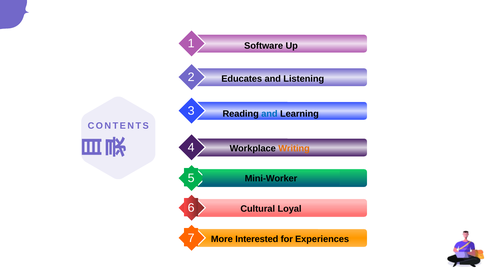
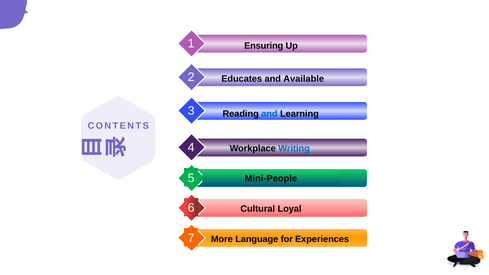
Software: Software -> Ensuring
Listening: Listening -> Available
Writing colour: orange -> blue
Mini-Worker: Mini-Worker -> Mini-People
Interested: Interested -> Language
